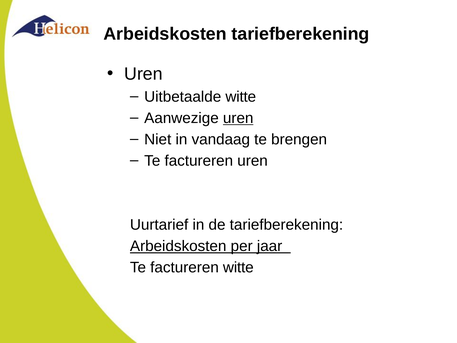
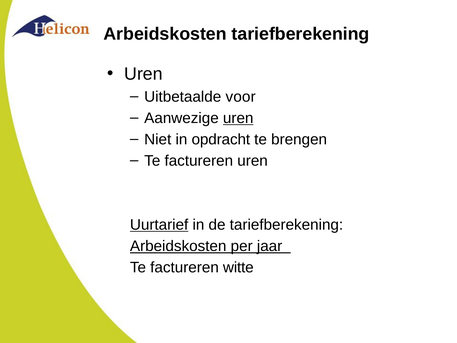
Uitbetaalde witte: witte -> voor
vandaag: vandaag -> opdracht
Uurtarief underline: none -> present
